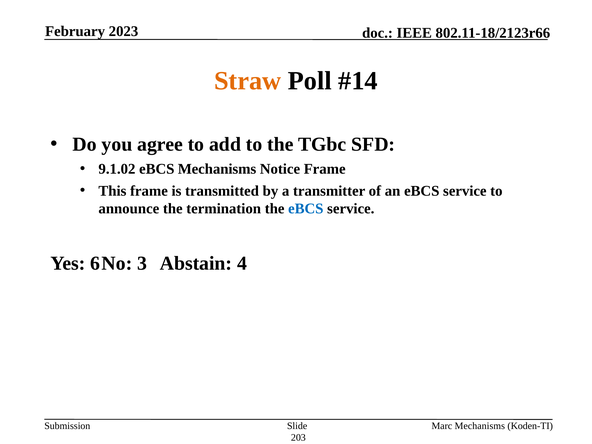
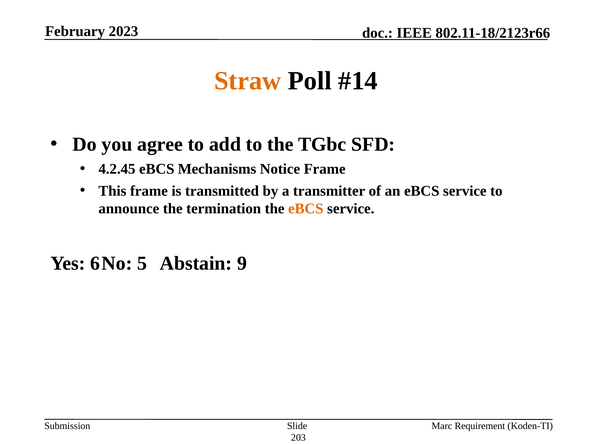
9.1.02: 9.1.02 -> 4.2.45
eBCS at (306, 209) colour: blue -> orange
3: 3 -> 5
4: 4 -> 9
Marc Mechanisms: Mechanisms -> Requirement
